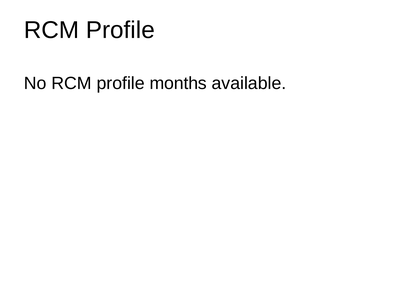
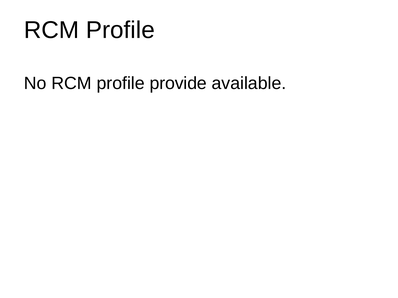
months: months -> provide
